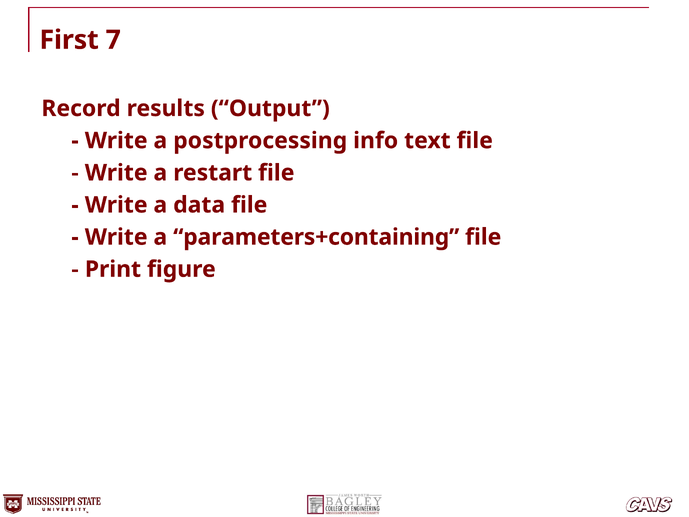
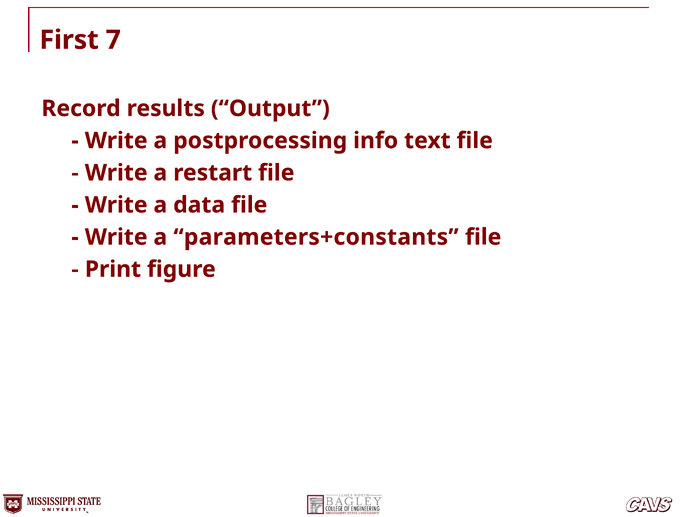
parameters+containing: parameters+containing -> parameters+constants
